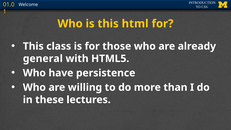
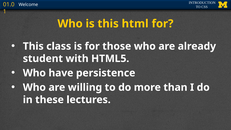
general: general -> student
